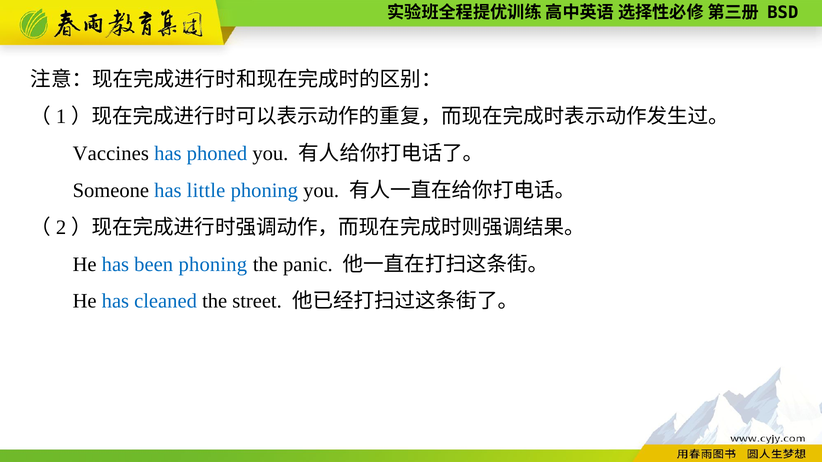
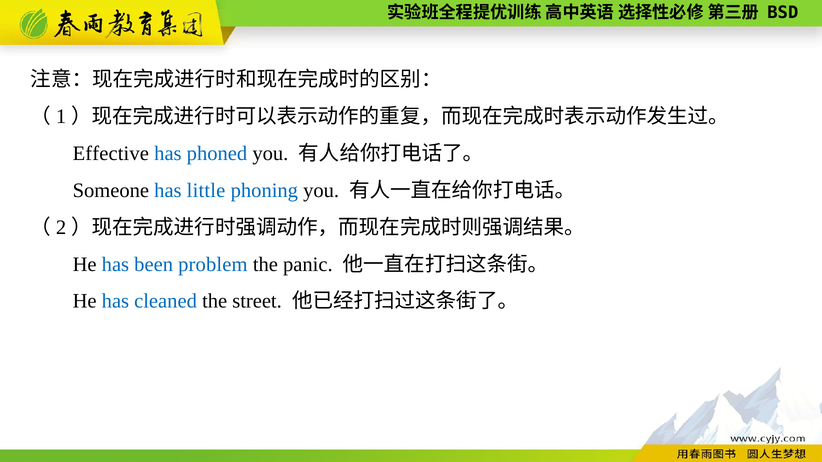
Vaccines: Vaccines -> Effective
been phoning: phoning -> problem
